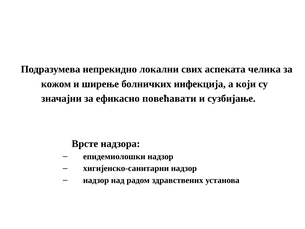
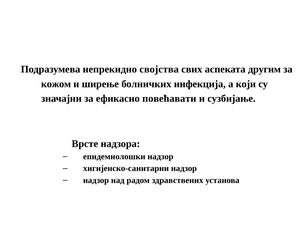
локални: локални -> својства
челика: челика -> другим
